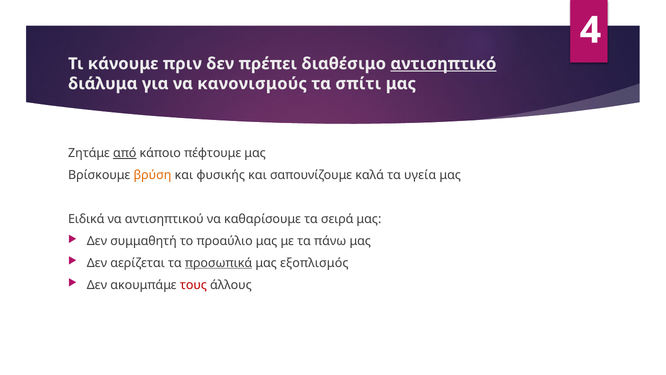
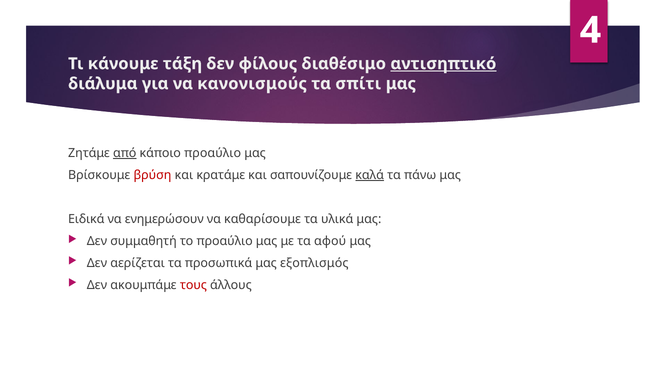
πριν: πριν -> τάξη
πρέπει: πρέπει -> φίλους
κάποιο πέφτουμε: πέφτουμε -> προαύλιο
βρύση colour: orange -> red
φυσικής: φυσικής -> κρατάμε
καλά underline: none -> present
υγεία: υγεία -> πάνω
αντισηπτικού: αντισηπτικού -> ενημερώσουν
σειρά: σειρά -> υλικά
πάνω: πάνω -> αφού
προσωπικά underline: present -> none
